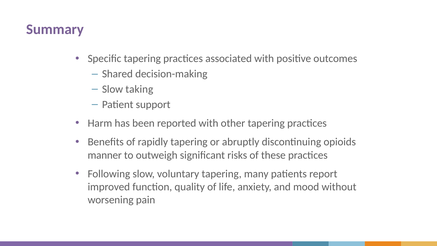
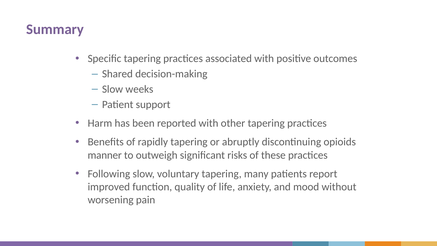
taking: taking -> weeks
